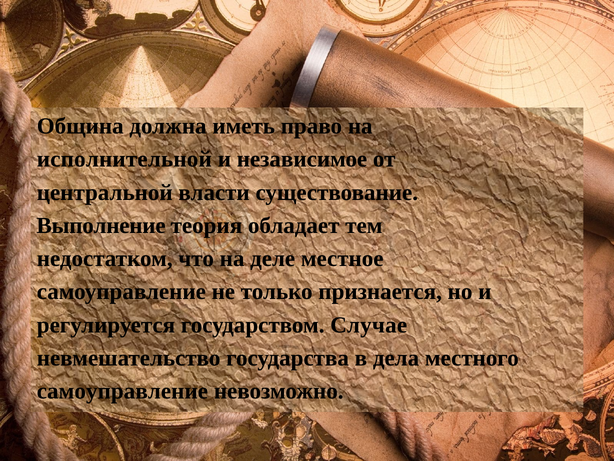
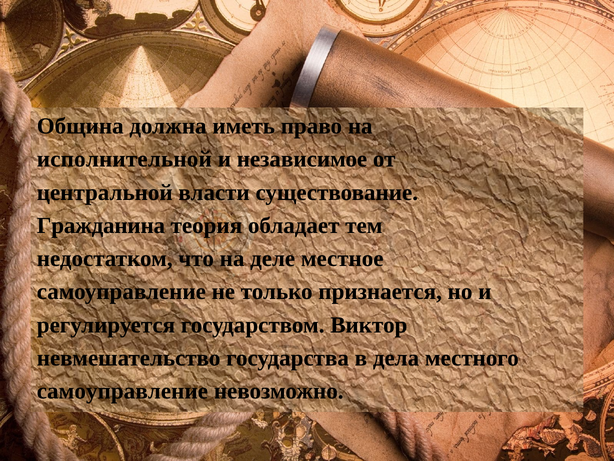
Выполнение: Выполнение -> Гражданина
Случае: Случае -> Виктор
